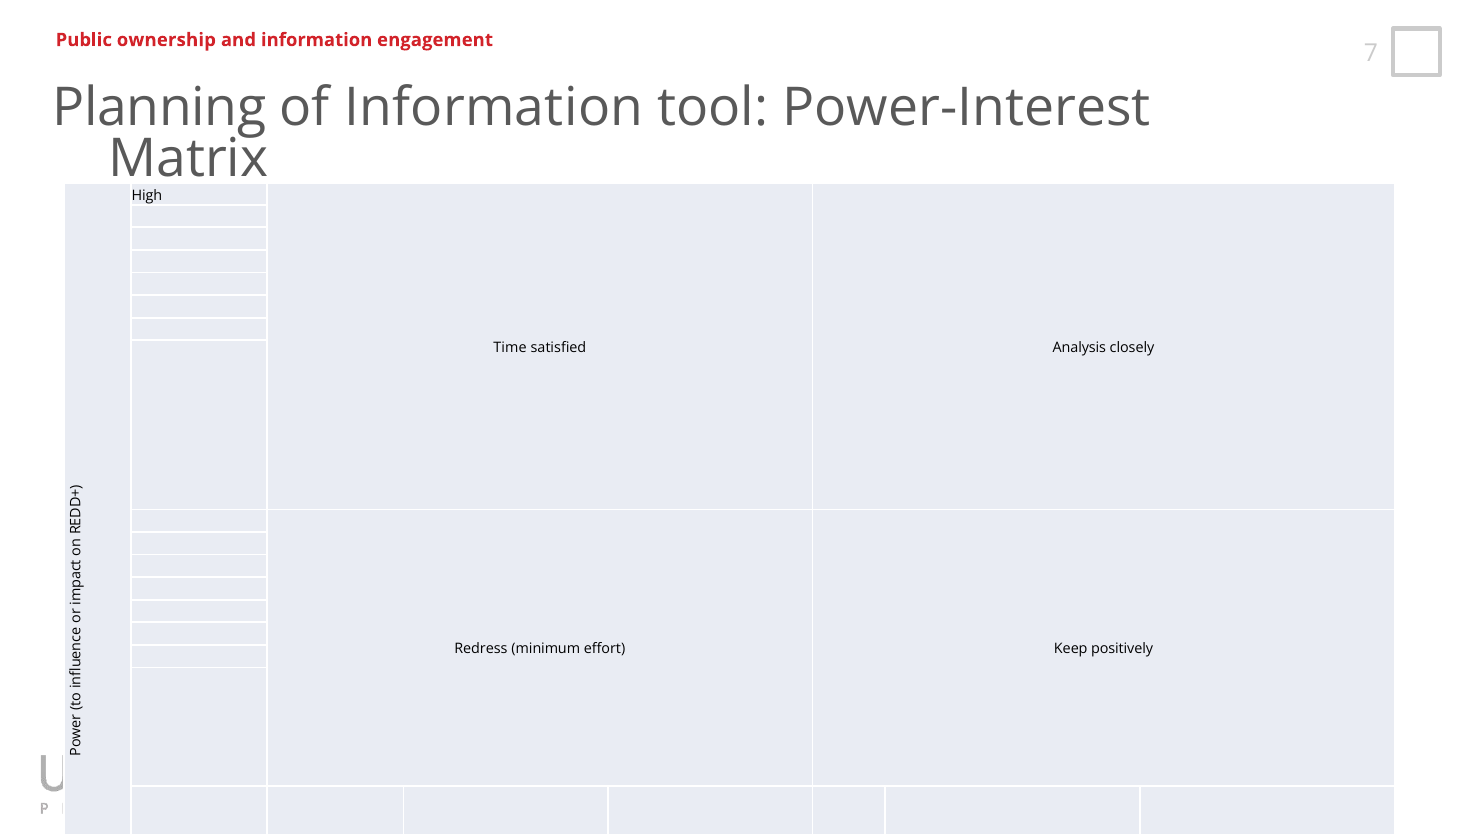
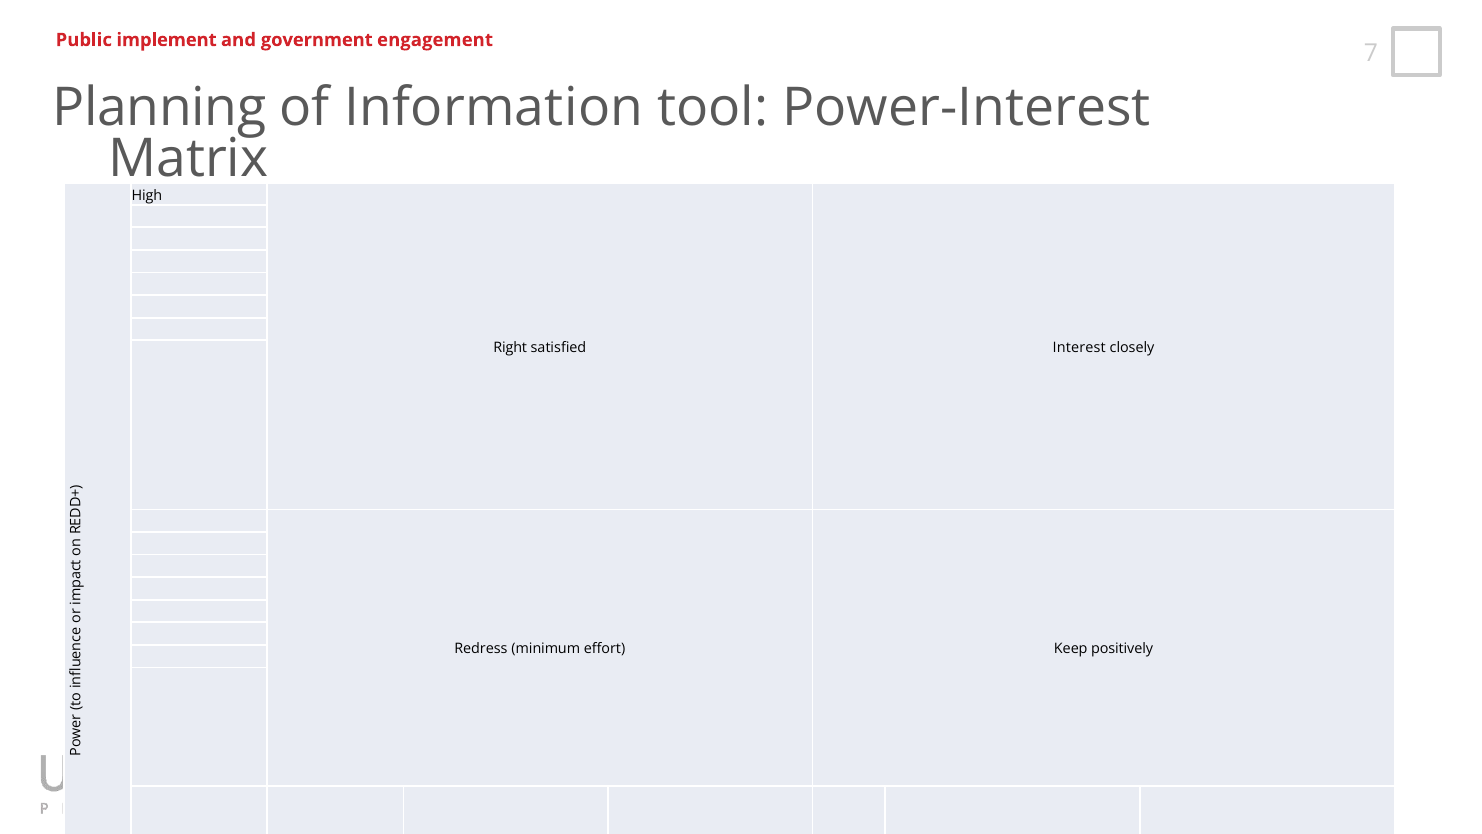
ownership: ownership -> implement
and information: information -> government
Time: Time -> Right
satisfied Analysis: Analysis -> Interest
